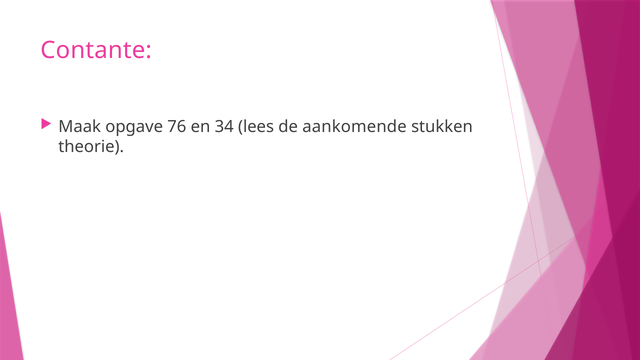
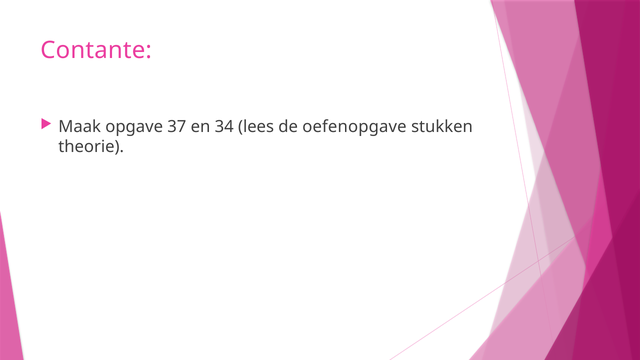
76: 76 -> 37
aankomende: aankomende -> oefenopgave
